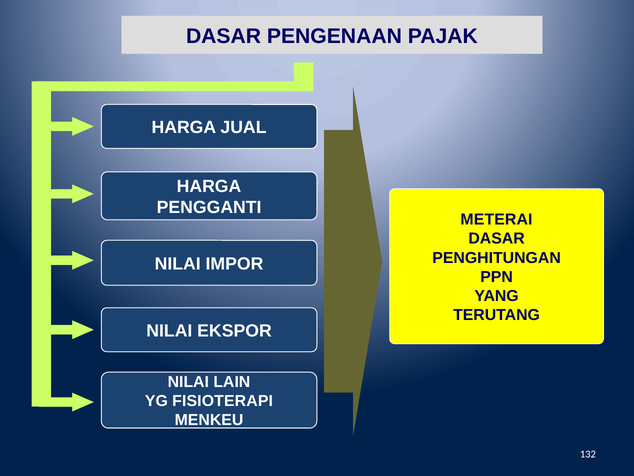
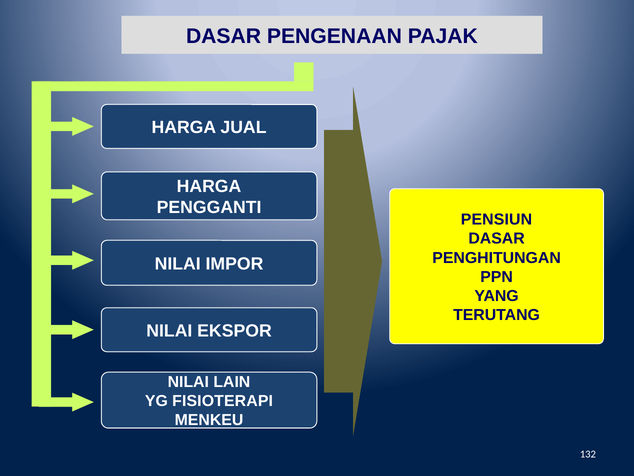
METERAI: METERAI -> PENSIUN
